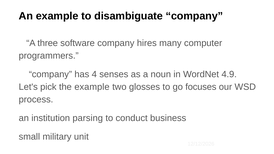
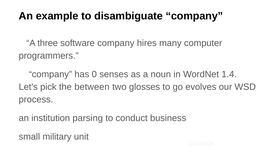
4: 4 -> 0
4.9: 4.9 -> 1.4
the example: example -> between
focuses: focuses -> evolves
